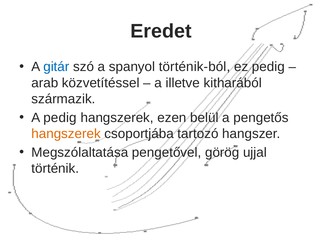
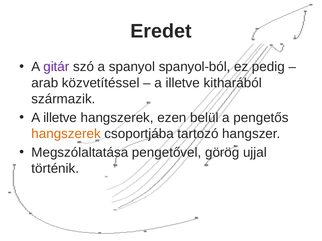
gitár colour: blue -> purple
történik-ból: történik-ból -> spanyol-ból
pedig at (60, 118): pedig -> illetve
